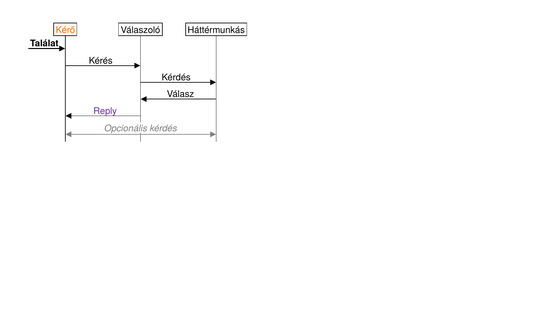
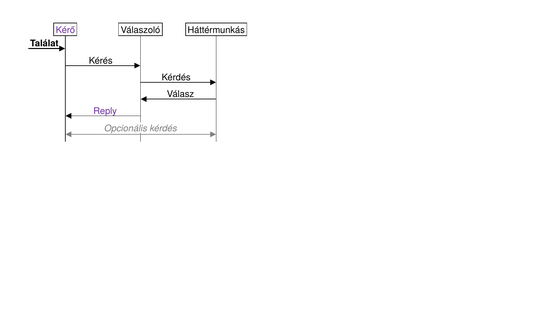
Kérő colour: orange -> purple
